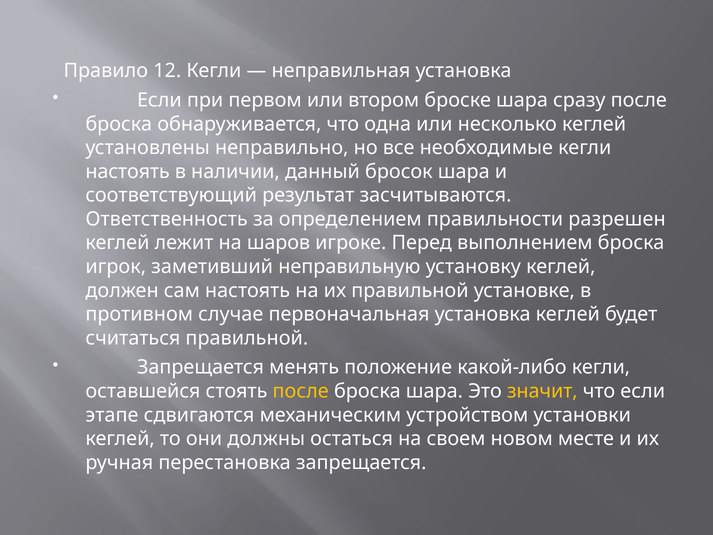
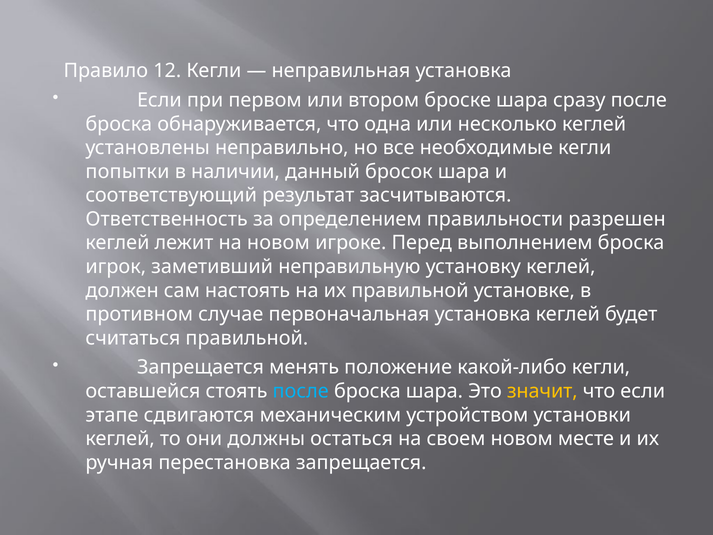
настоять at (128, 171): настоять -> попытки
на шаров: шаров -> новом
после at (301, 391) colour: yellow -> light blue
